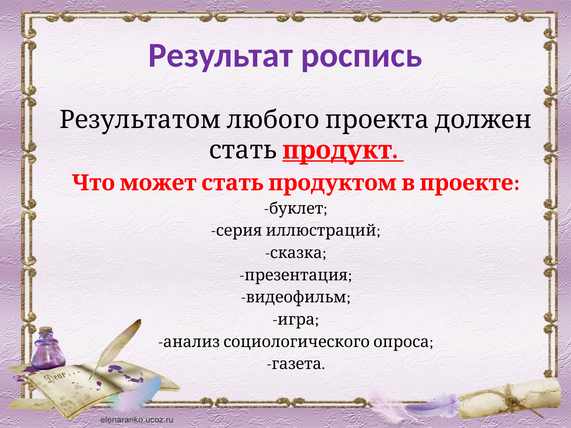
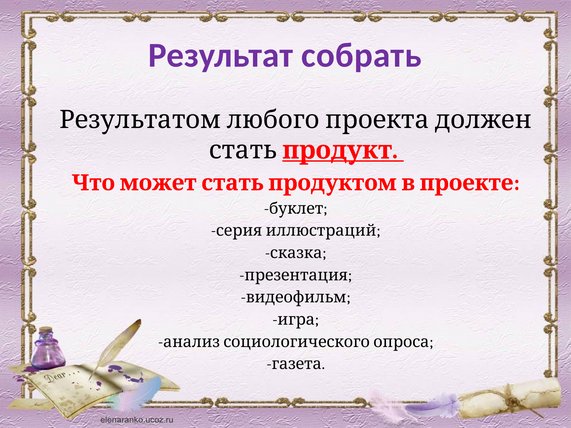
роспись: роспись -> собрать
